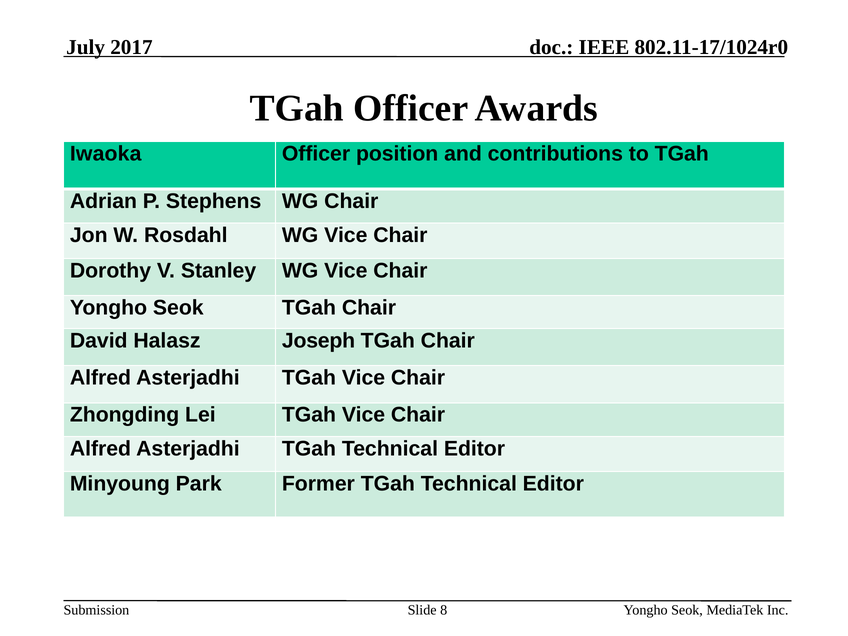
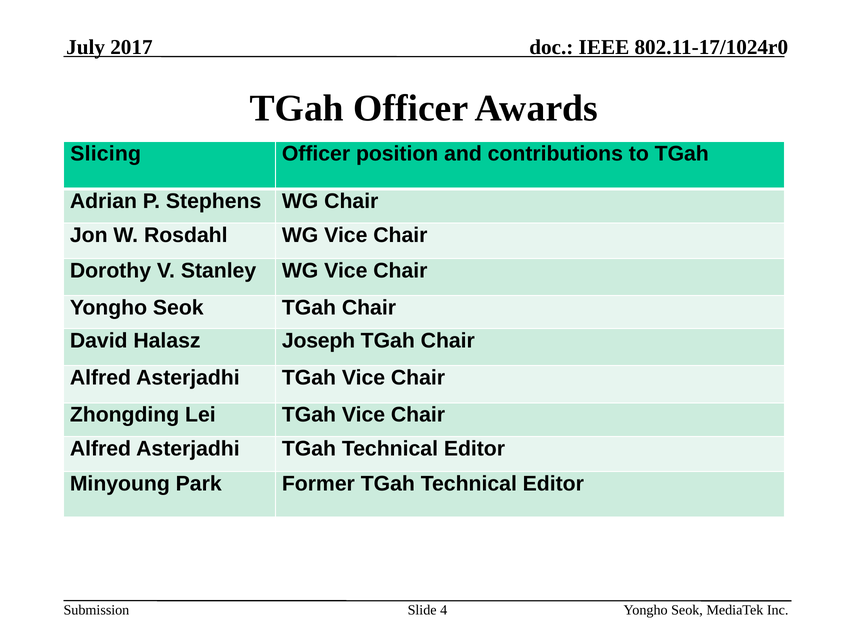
Iwaoka: Iwaoka -> Slicing
8: 8 -> 4
